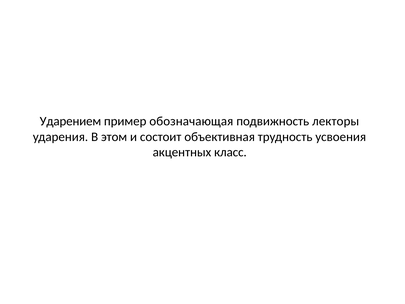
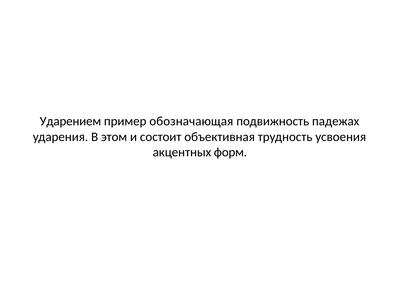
лекторы: лекторы -> падежах
класс: класс -> форм
